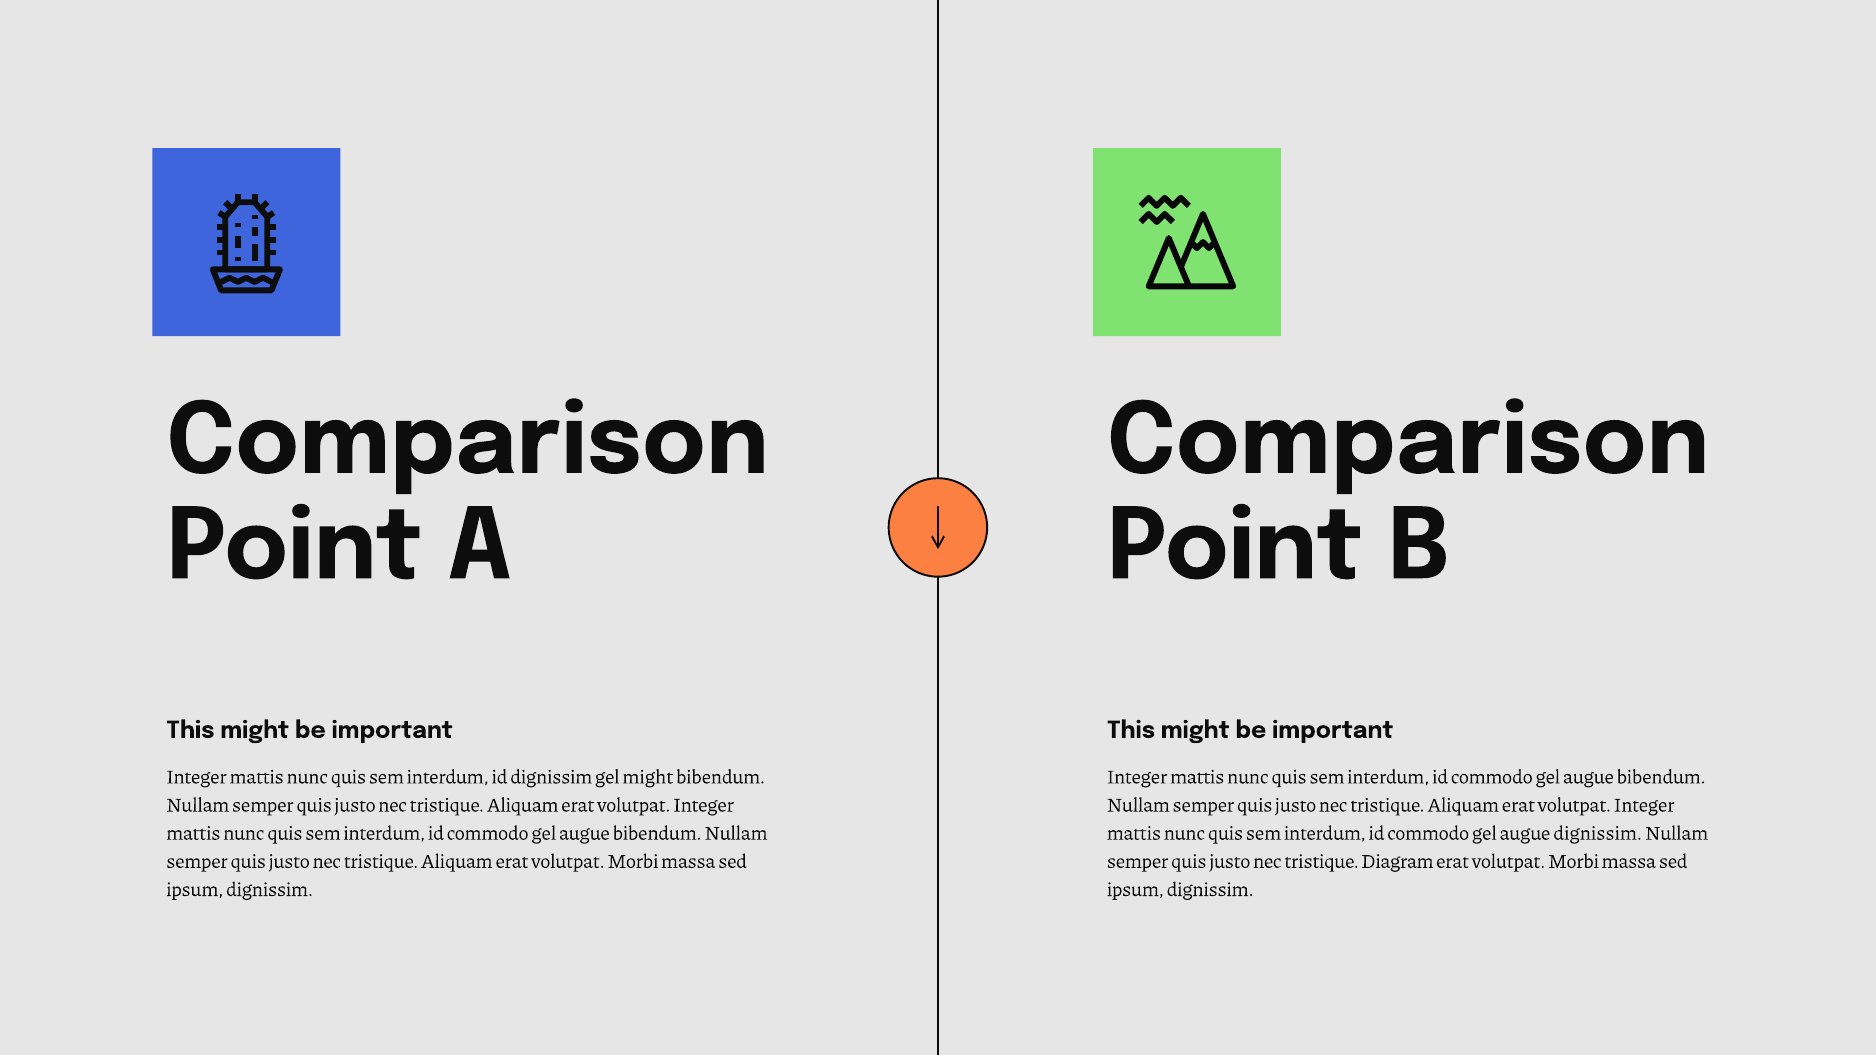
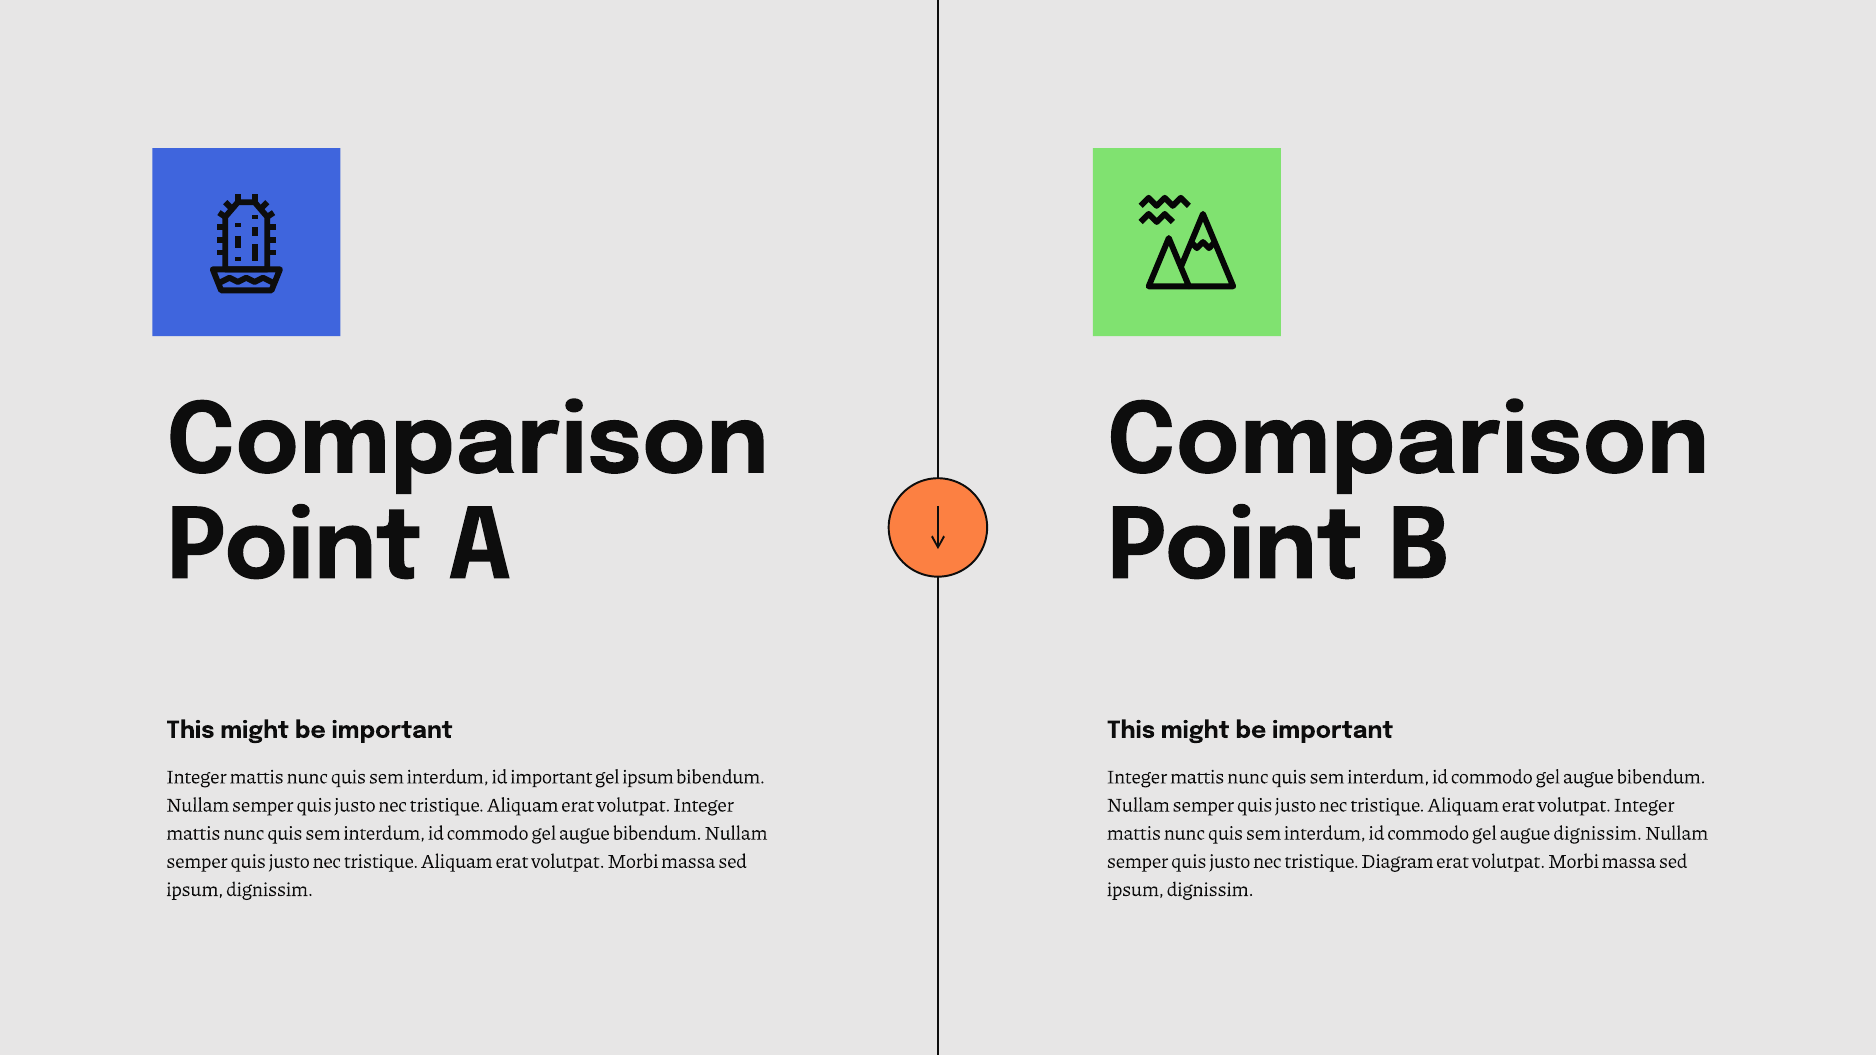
id dignissim: dignissim -> important
gel might: might -> ipsum
